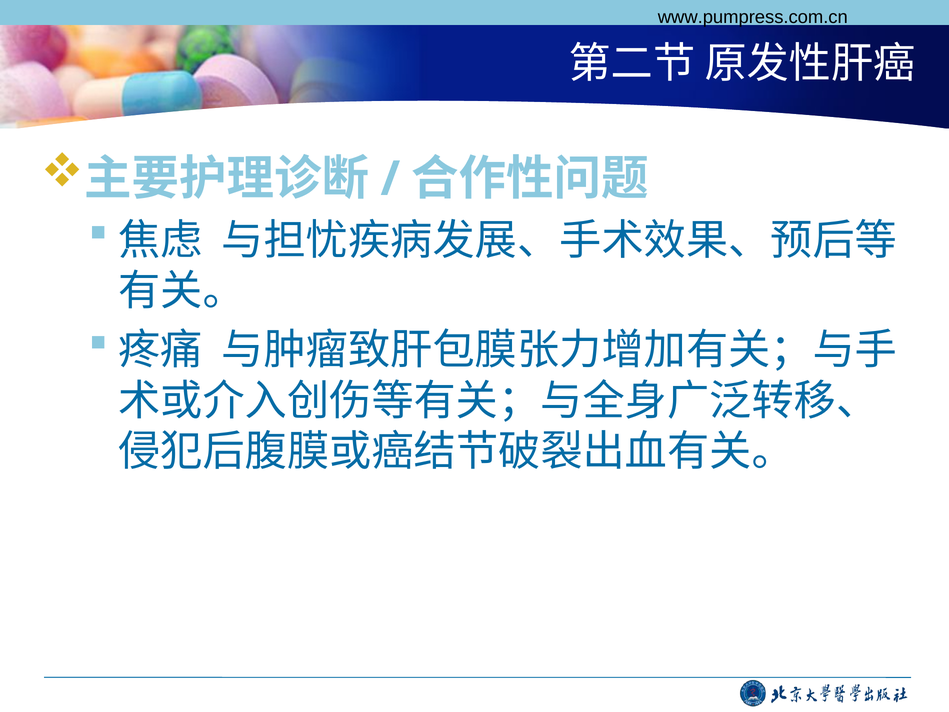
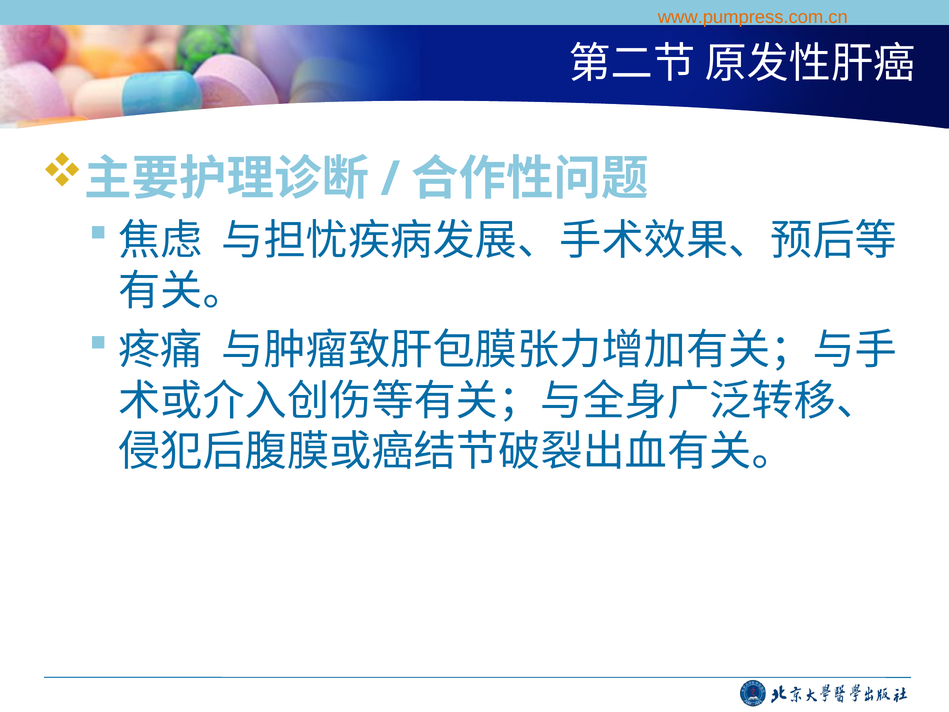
www.pumpress.com.cn colour: black -> orange
